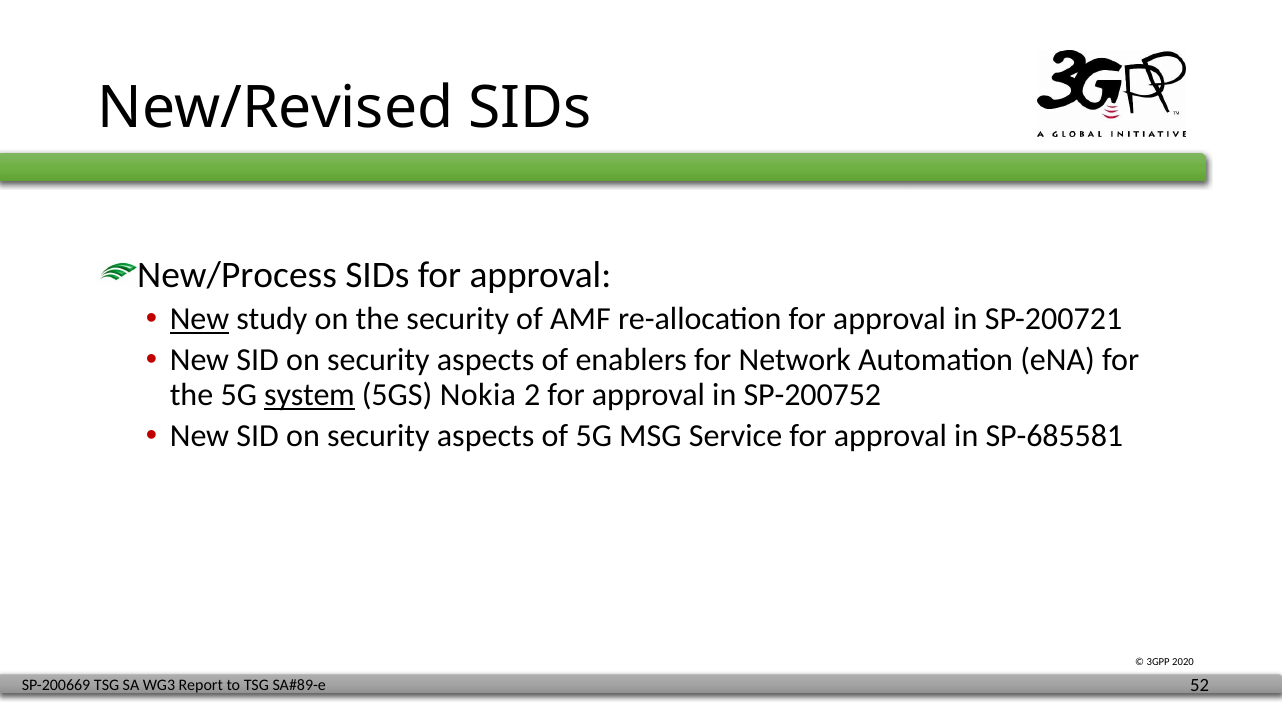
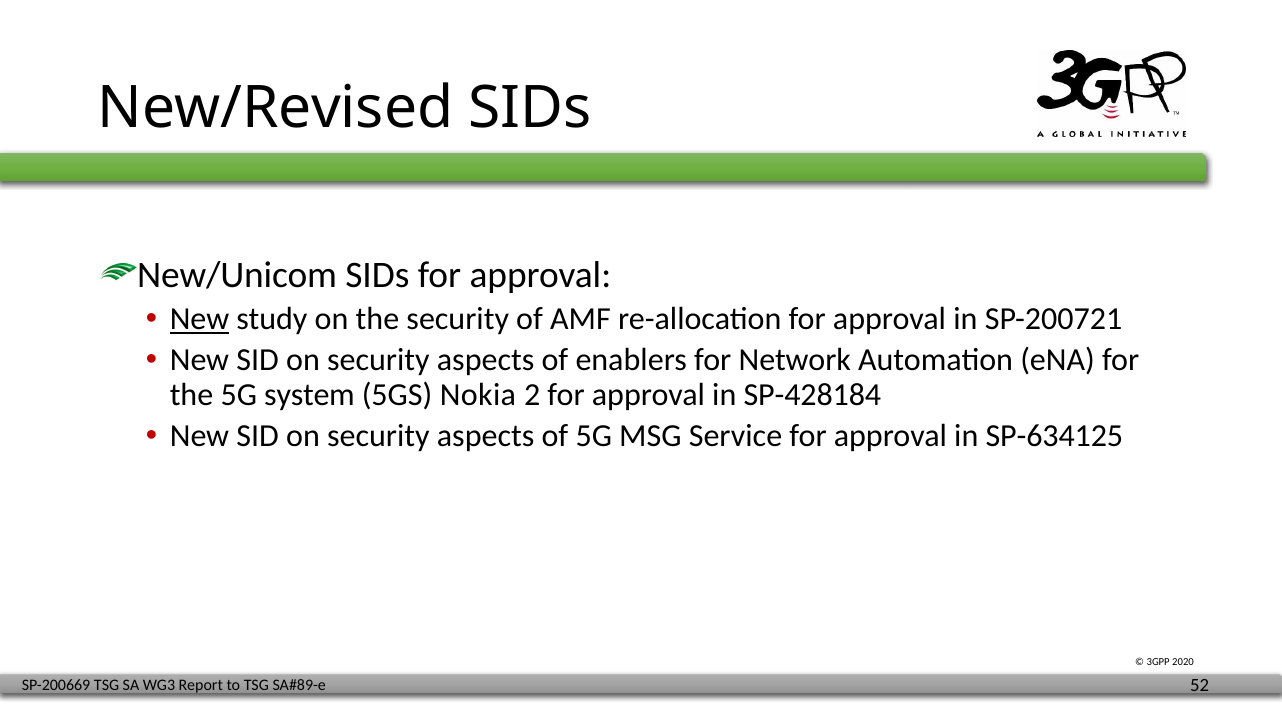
New/Process: New/Process -> New/Unicom
system underline: present -> none
SP-200752: SP-200752 -> SP-428184
SP-685581: SP-685581 -> SP-634125
